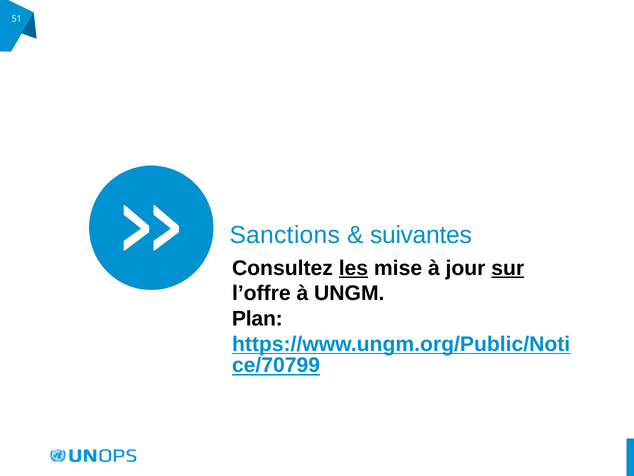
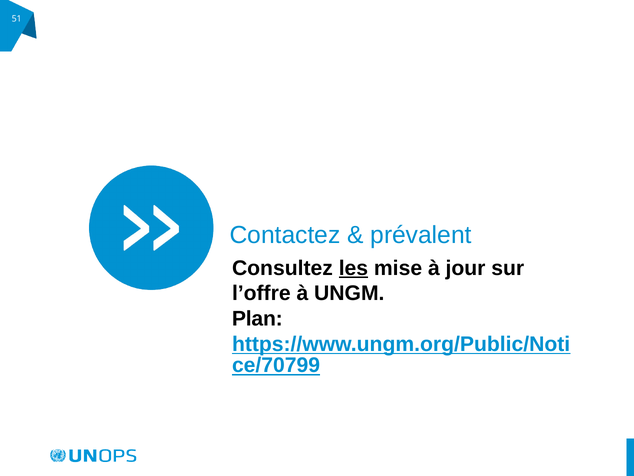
Sanctions: Sanctions -> Contactez
suivantes: suivantes -> prévalent
sur underline: present -> none
